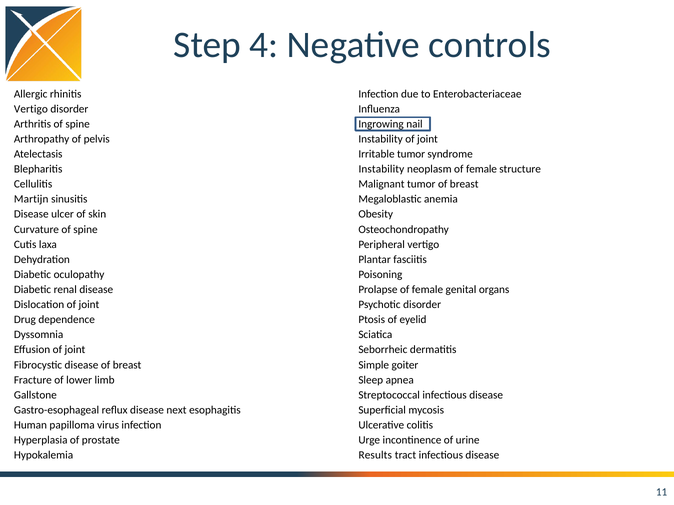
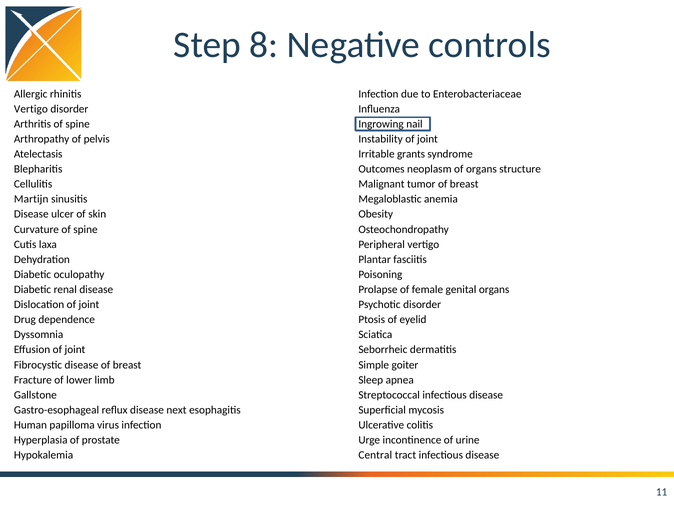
4: 4 -> 8
Irritable tumor: tumor -> grants
Blepharitis Instability: Instability -> Outcomes
neoplasm of female: female -> organs
Results: Results -> Central
